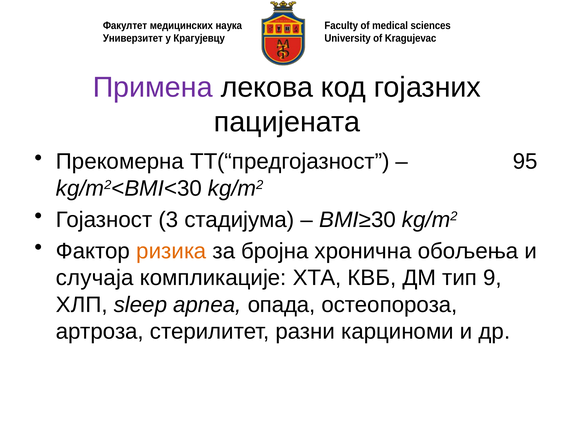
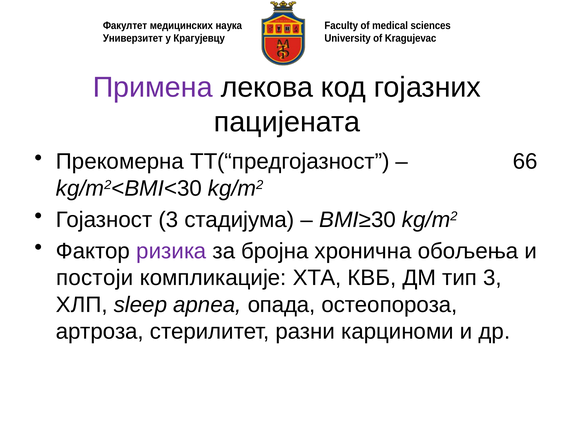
95: 95 -> 66
ризика colour: orange -> purple
случаја: случаја -> постоји
тип 9: 9 -> 3
